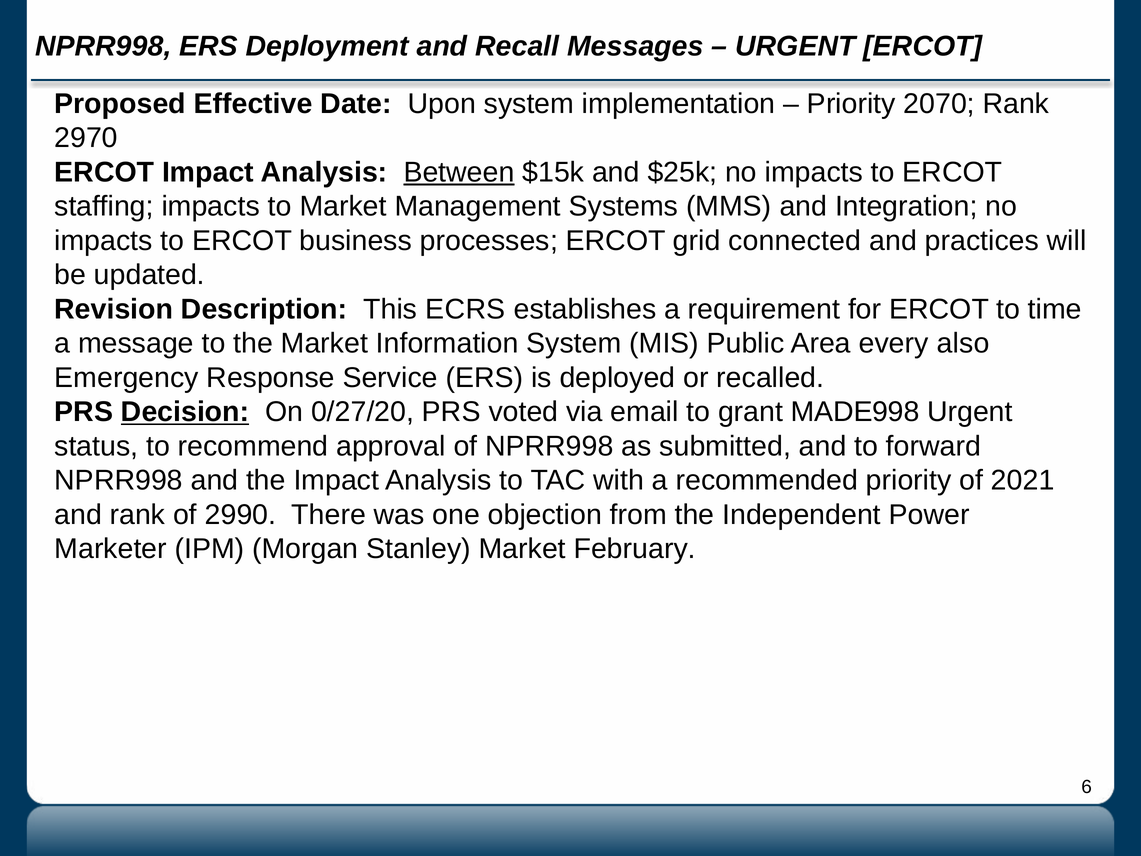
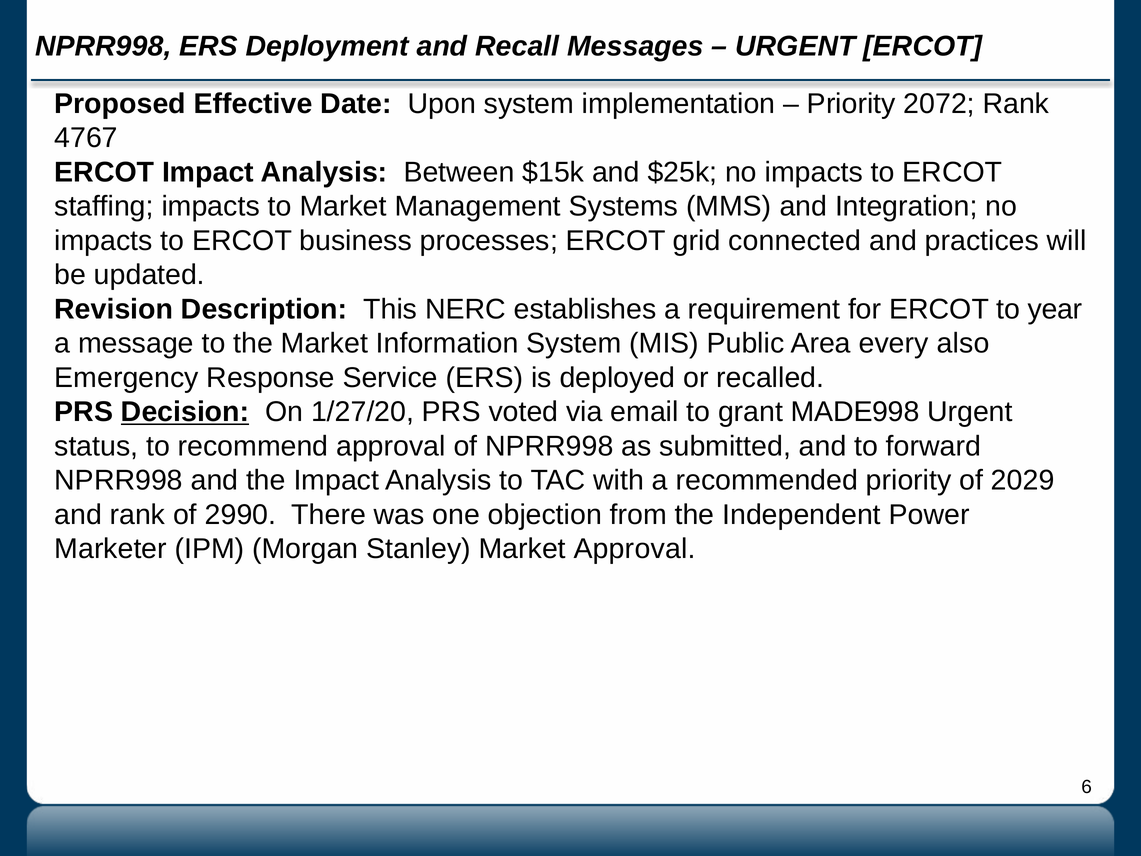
2070: 2070 -> 2072
2970: 2970 -> 4767
Between underline: present -> none
ECRS: ECRS -> NERC
time: time -> year
0/27/20: 0/27/20 -> 1/27/20
2021: 2021 -> 2029
Market February: February -> Approval
